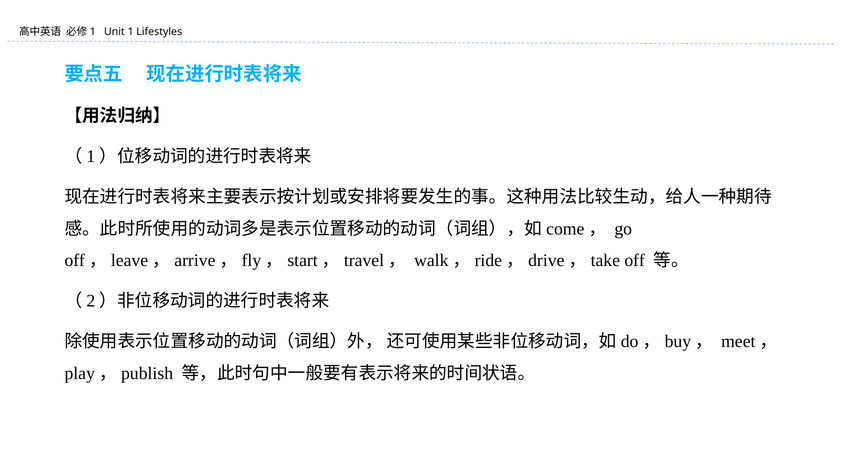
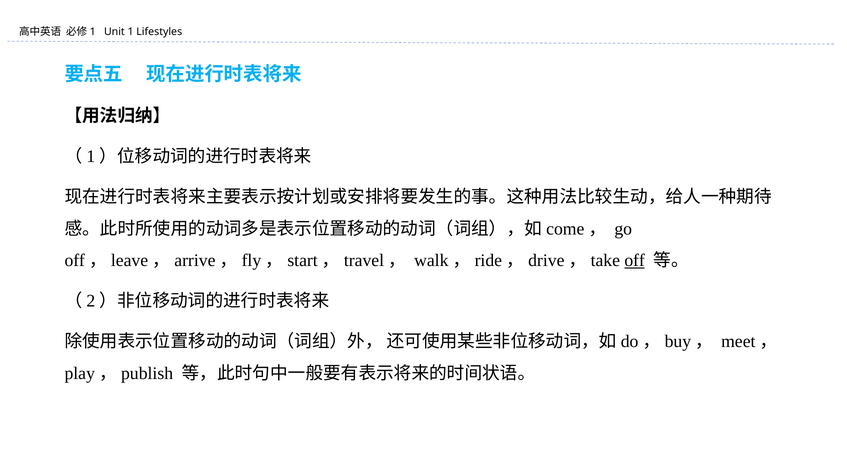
off underline: none -> present
